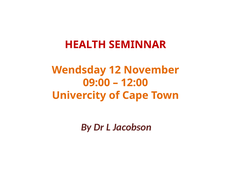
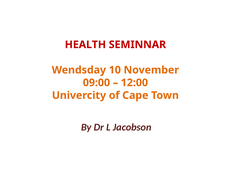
12: 12 -> 10
